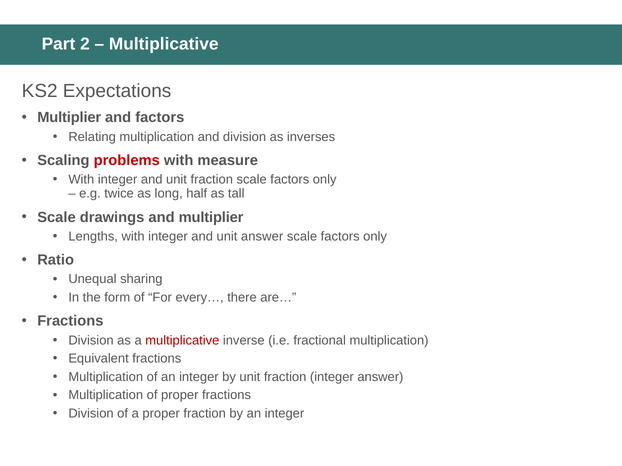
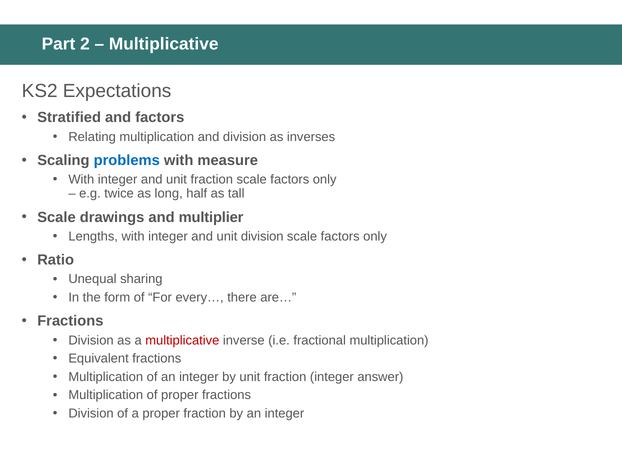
Multiplier at (69, 118): Multiplier -> Stratified
problems colour: red -> blue
unit answer: answer -> division
